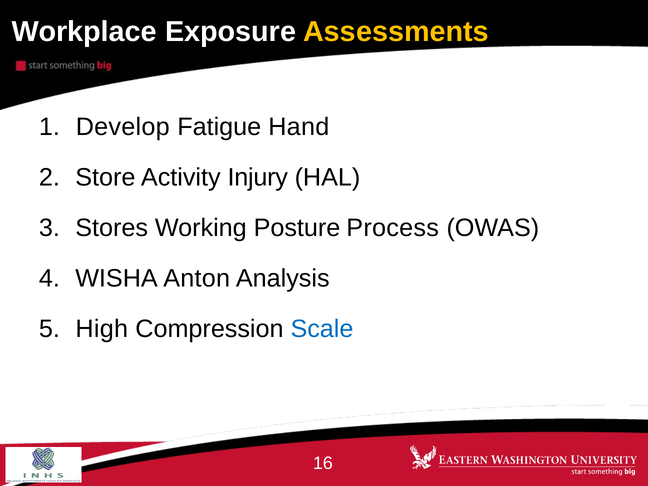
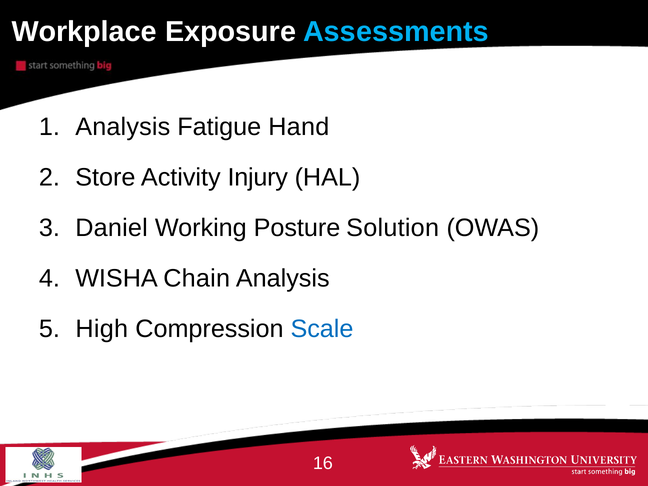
Assessments colour: yellow -> light blue
Develop at (123, 127): Develop -> Analysis
Stores: Stores -> Daniel
Process: Process -> Solution
Anton: Anton -> Chain
